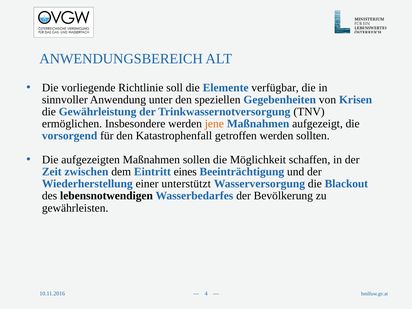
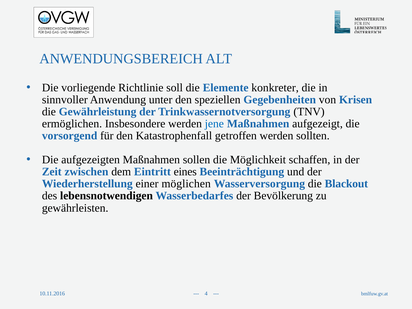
verfügbar: verfügbar -> konkreter
jene colour: orange -> blue
unterstützt: unterstützt -> möglichen
